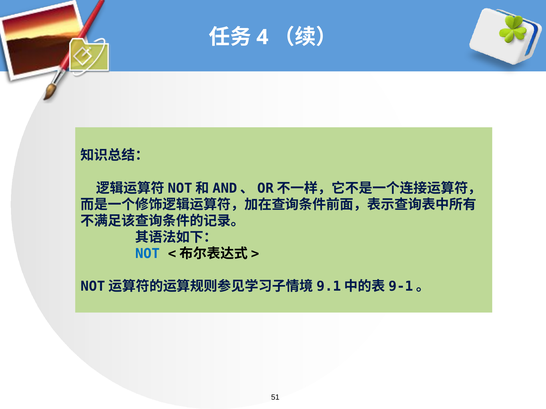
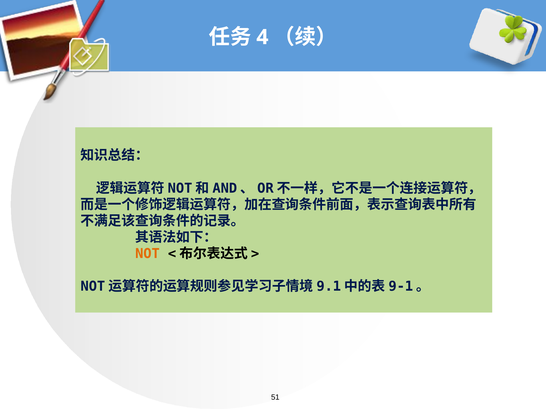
NOT colour: blue -> orange
